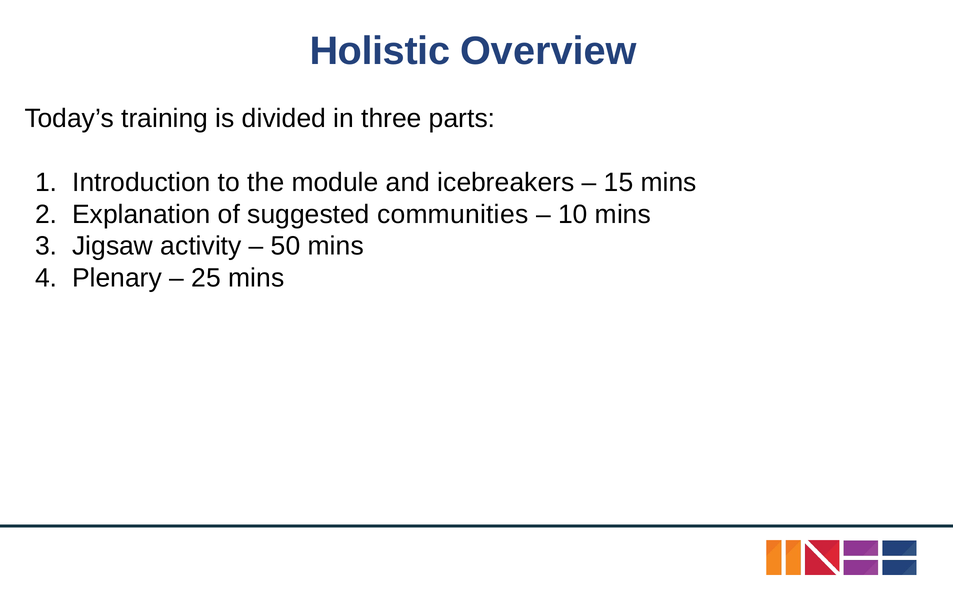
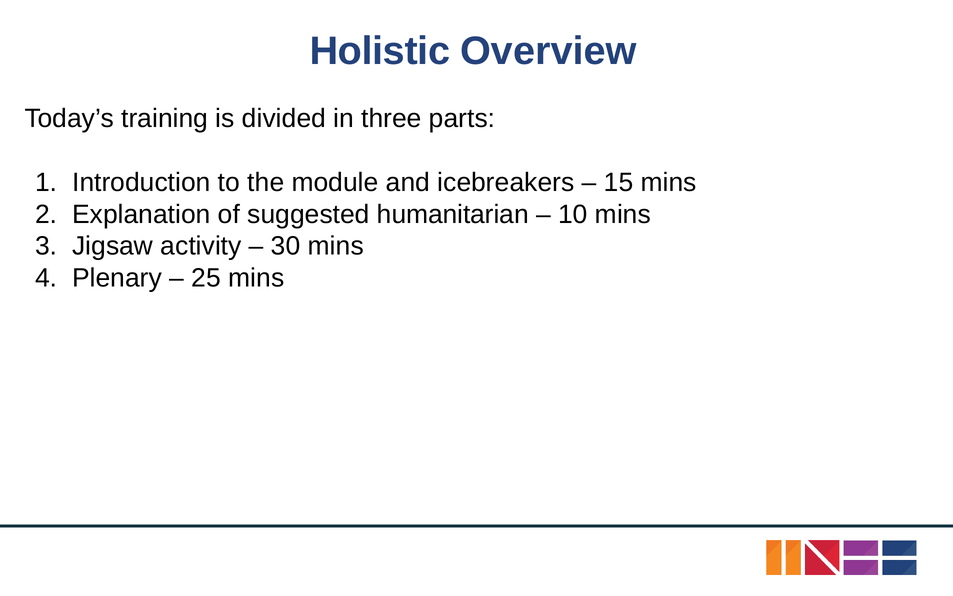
communities: communities -> humanitarian
50: 50 -> 30
